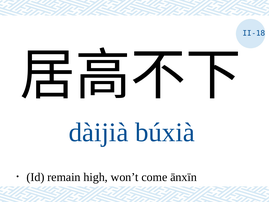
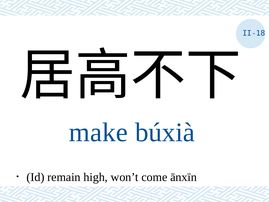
dàijià: dàijià -> make
